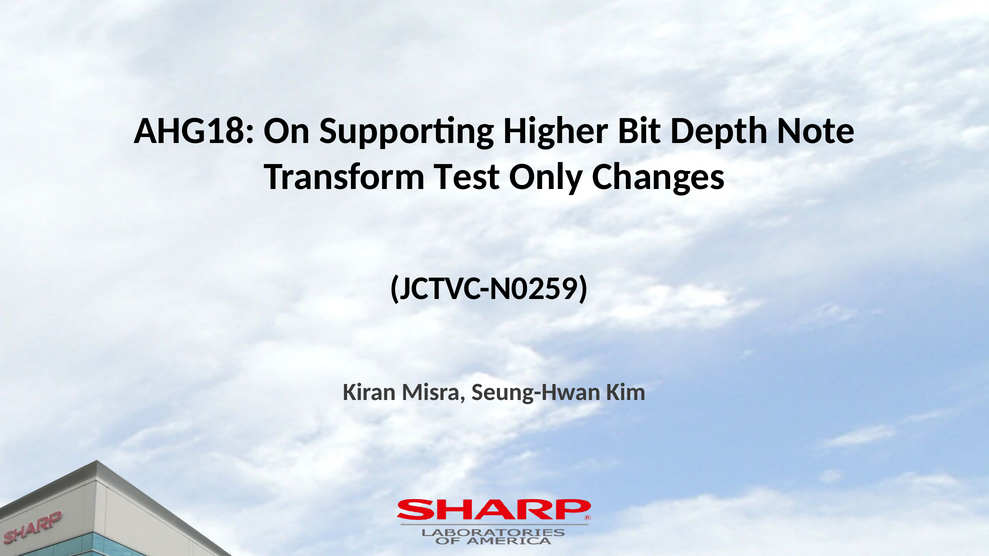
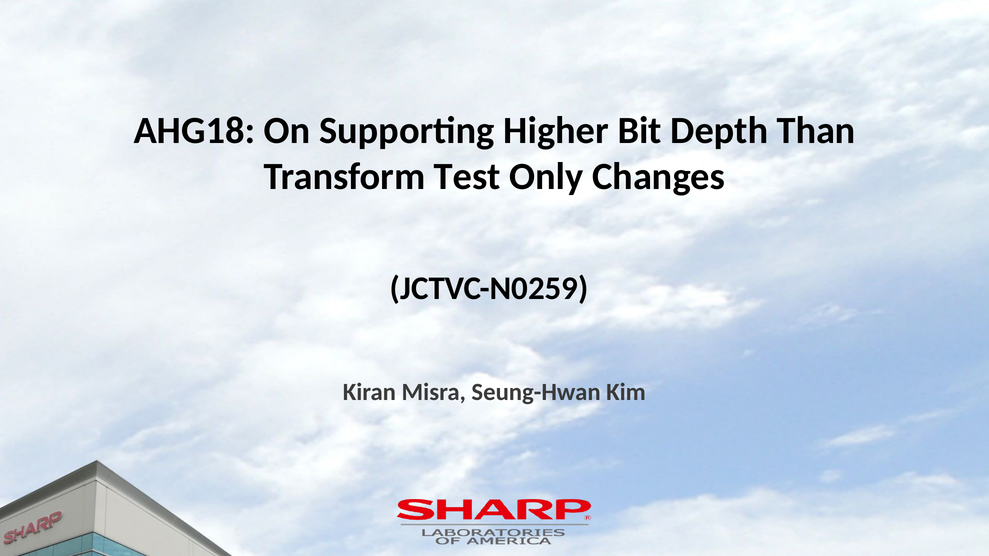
Note: Note -> Than
